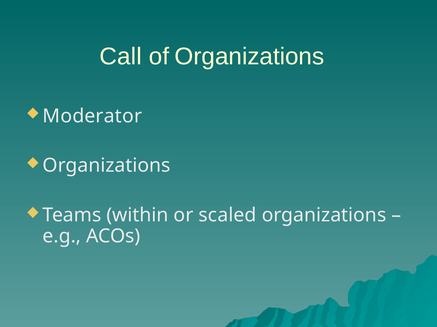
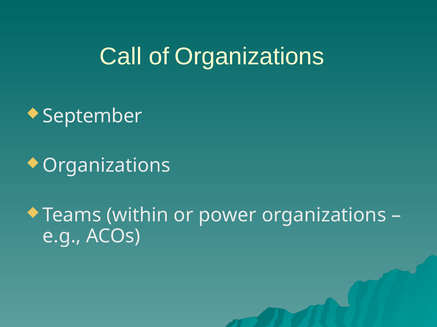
Moderator: Moderator -> September
scaled: scaled -> power
